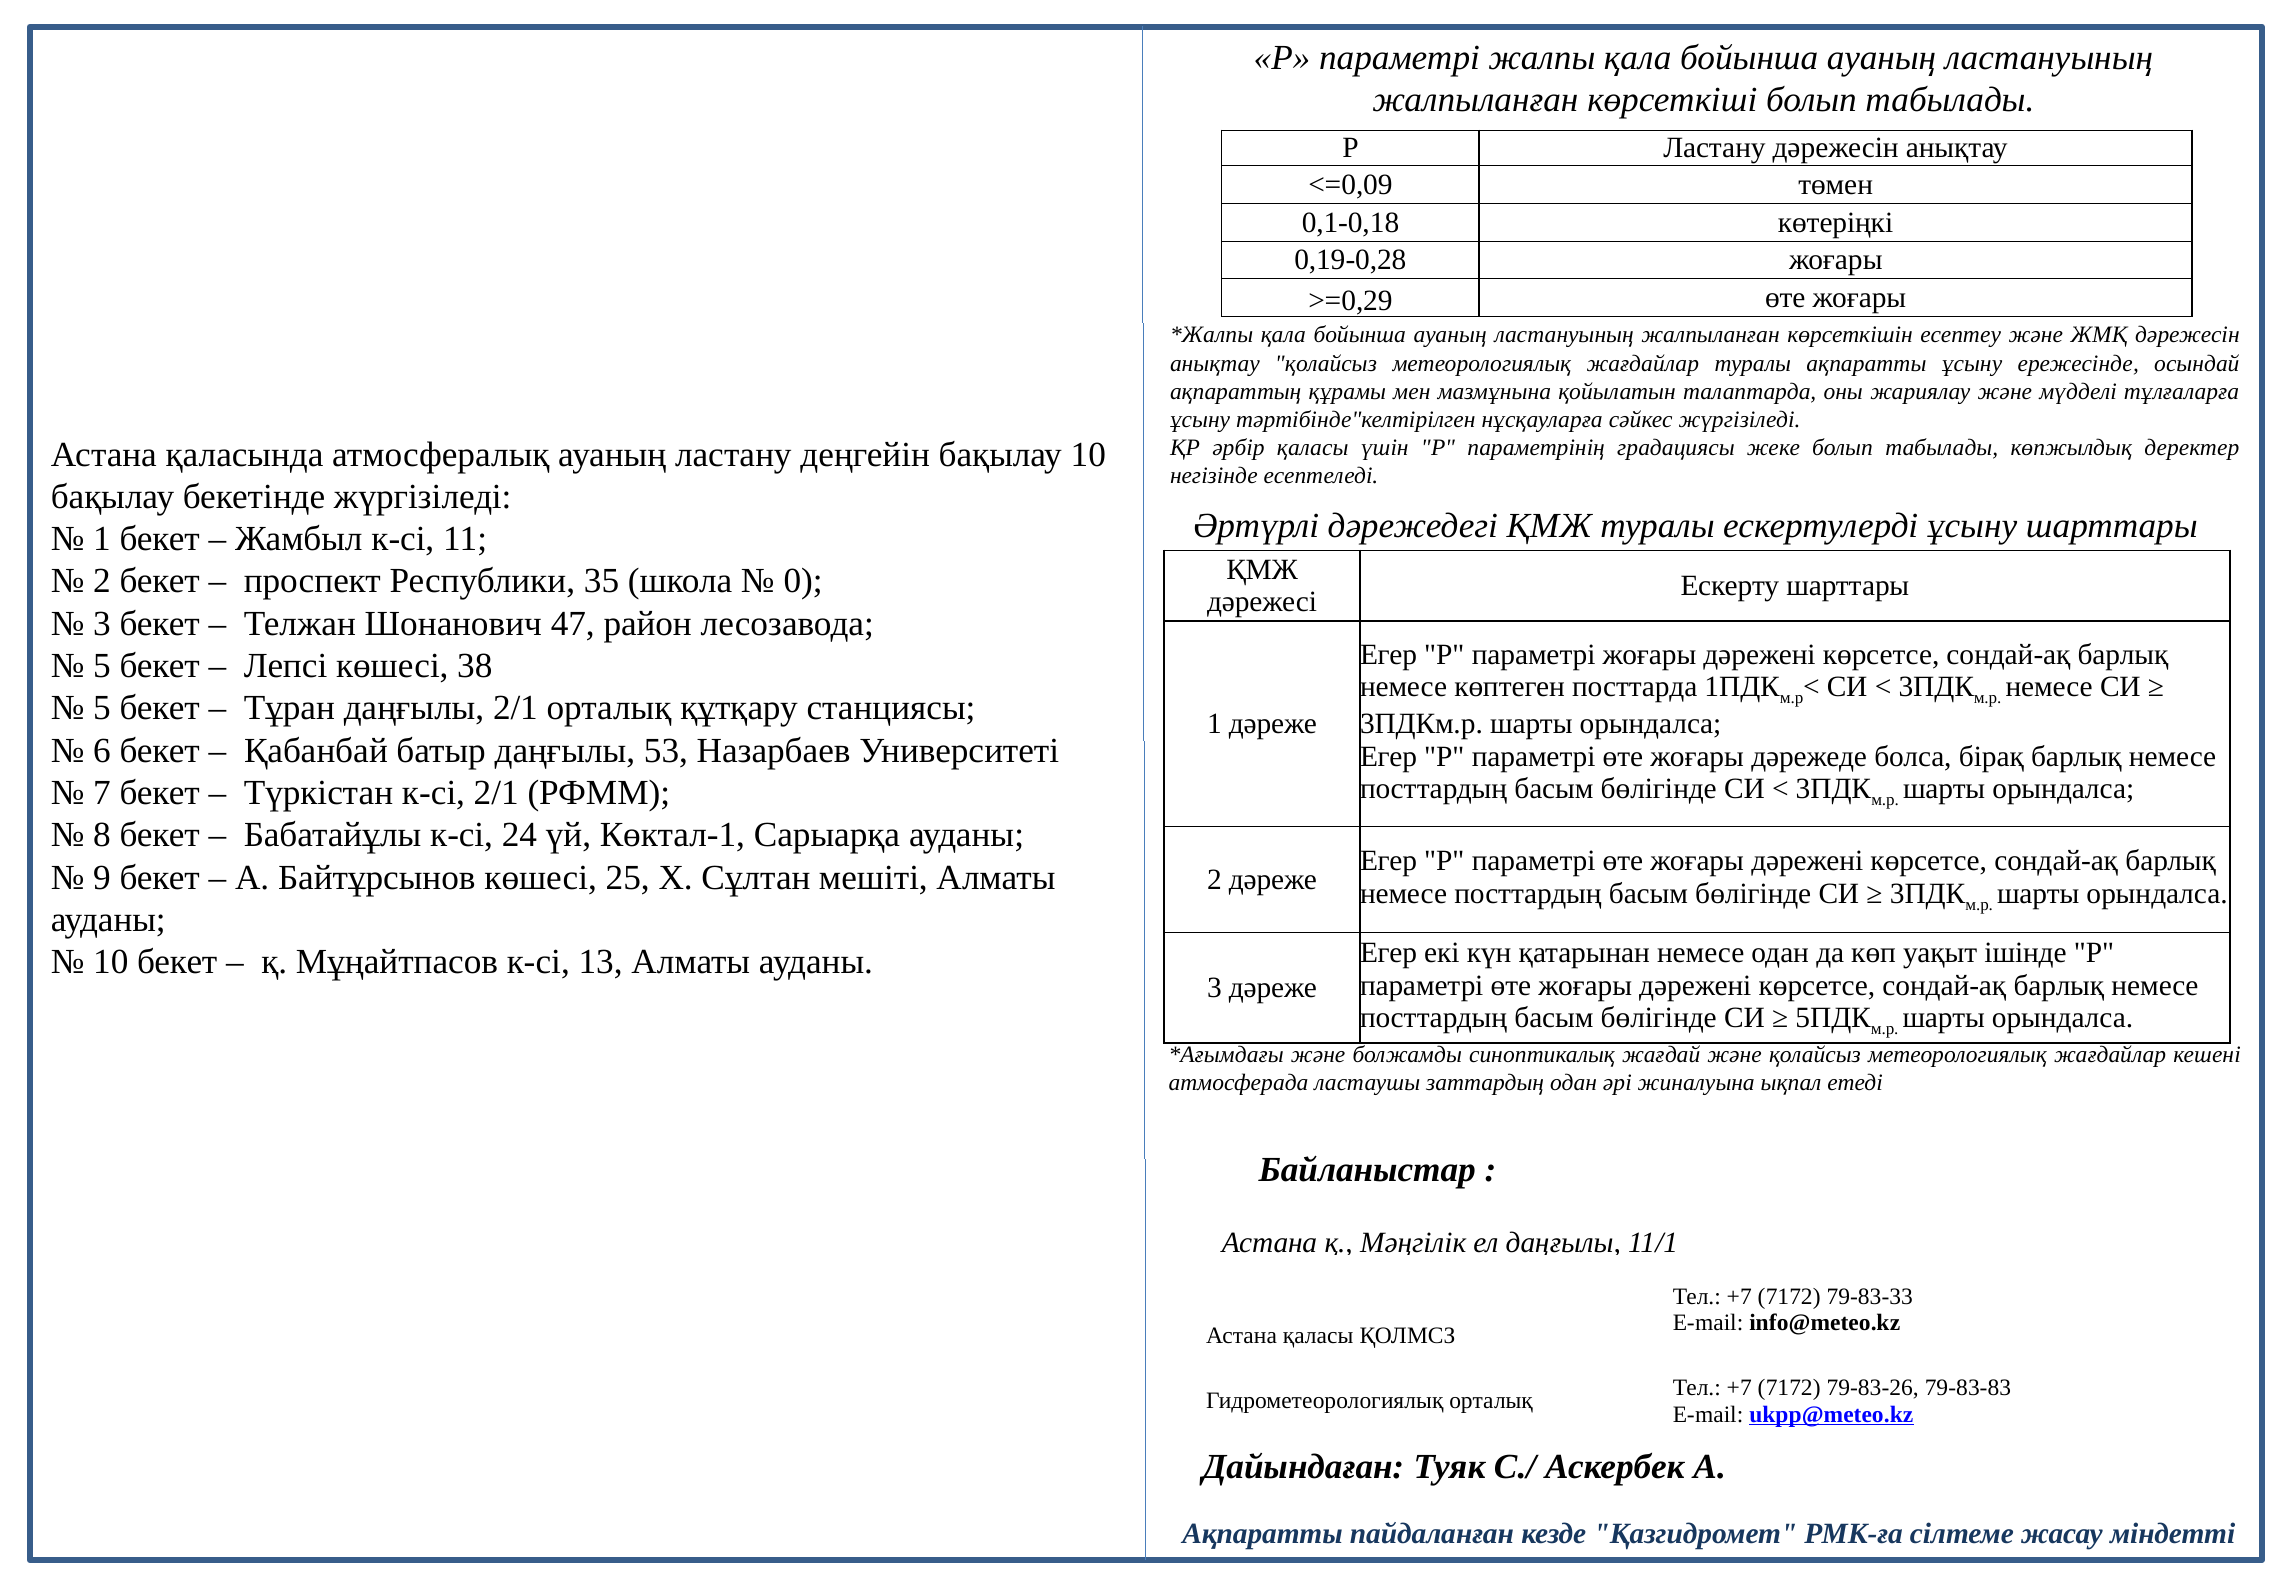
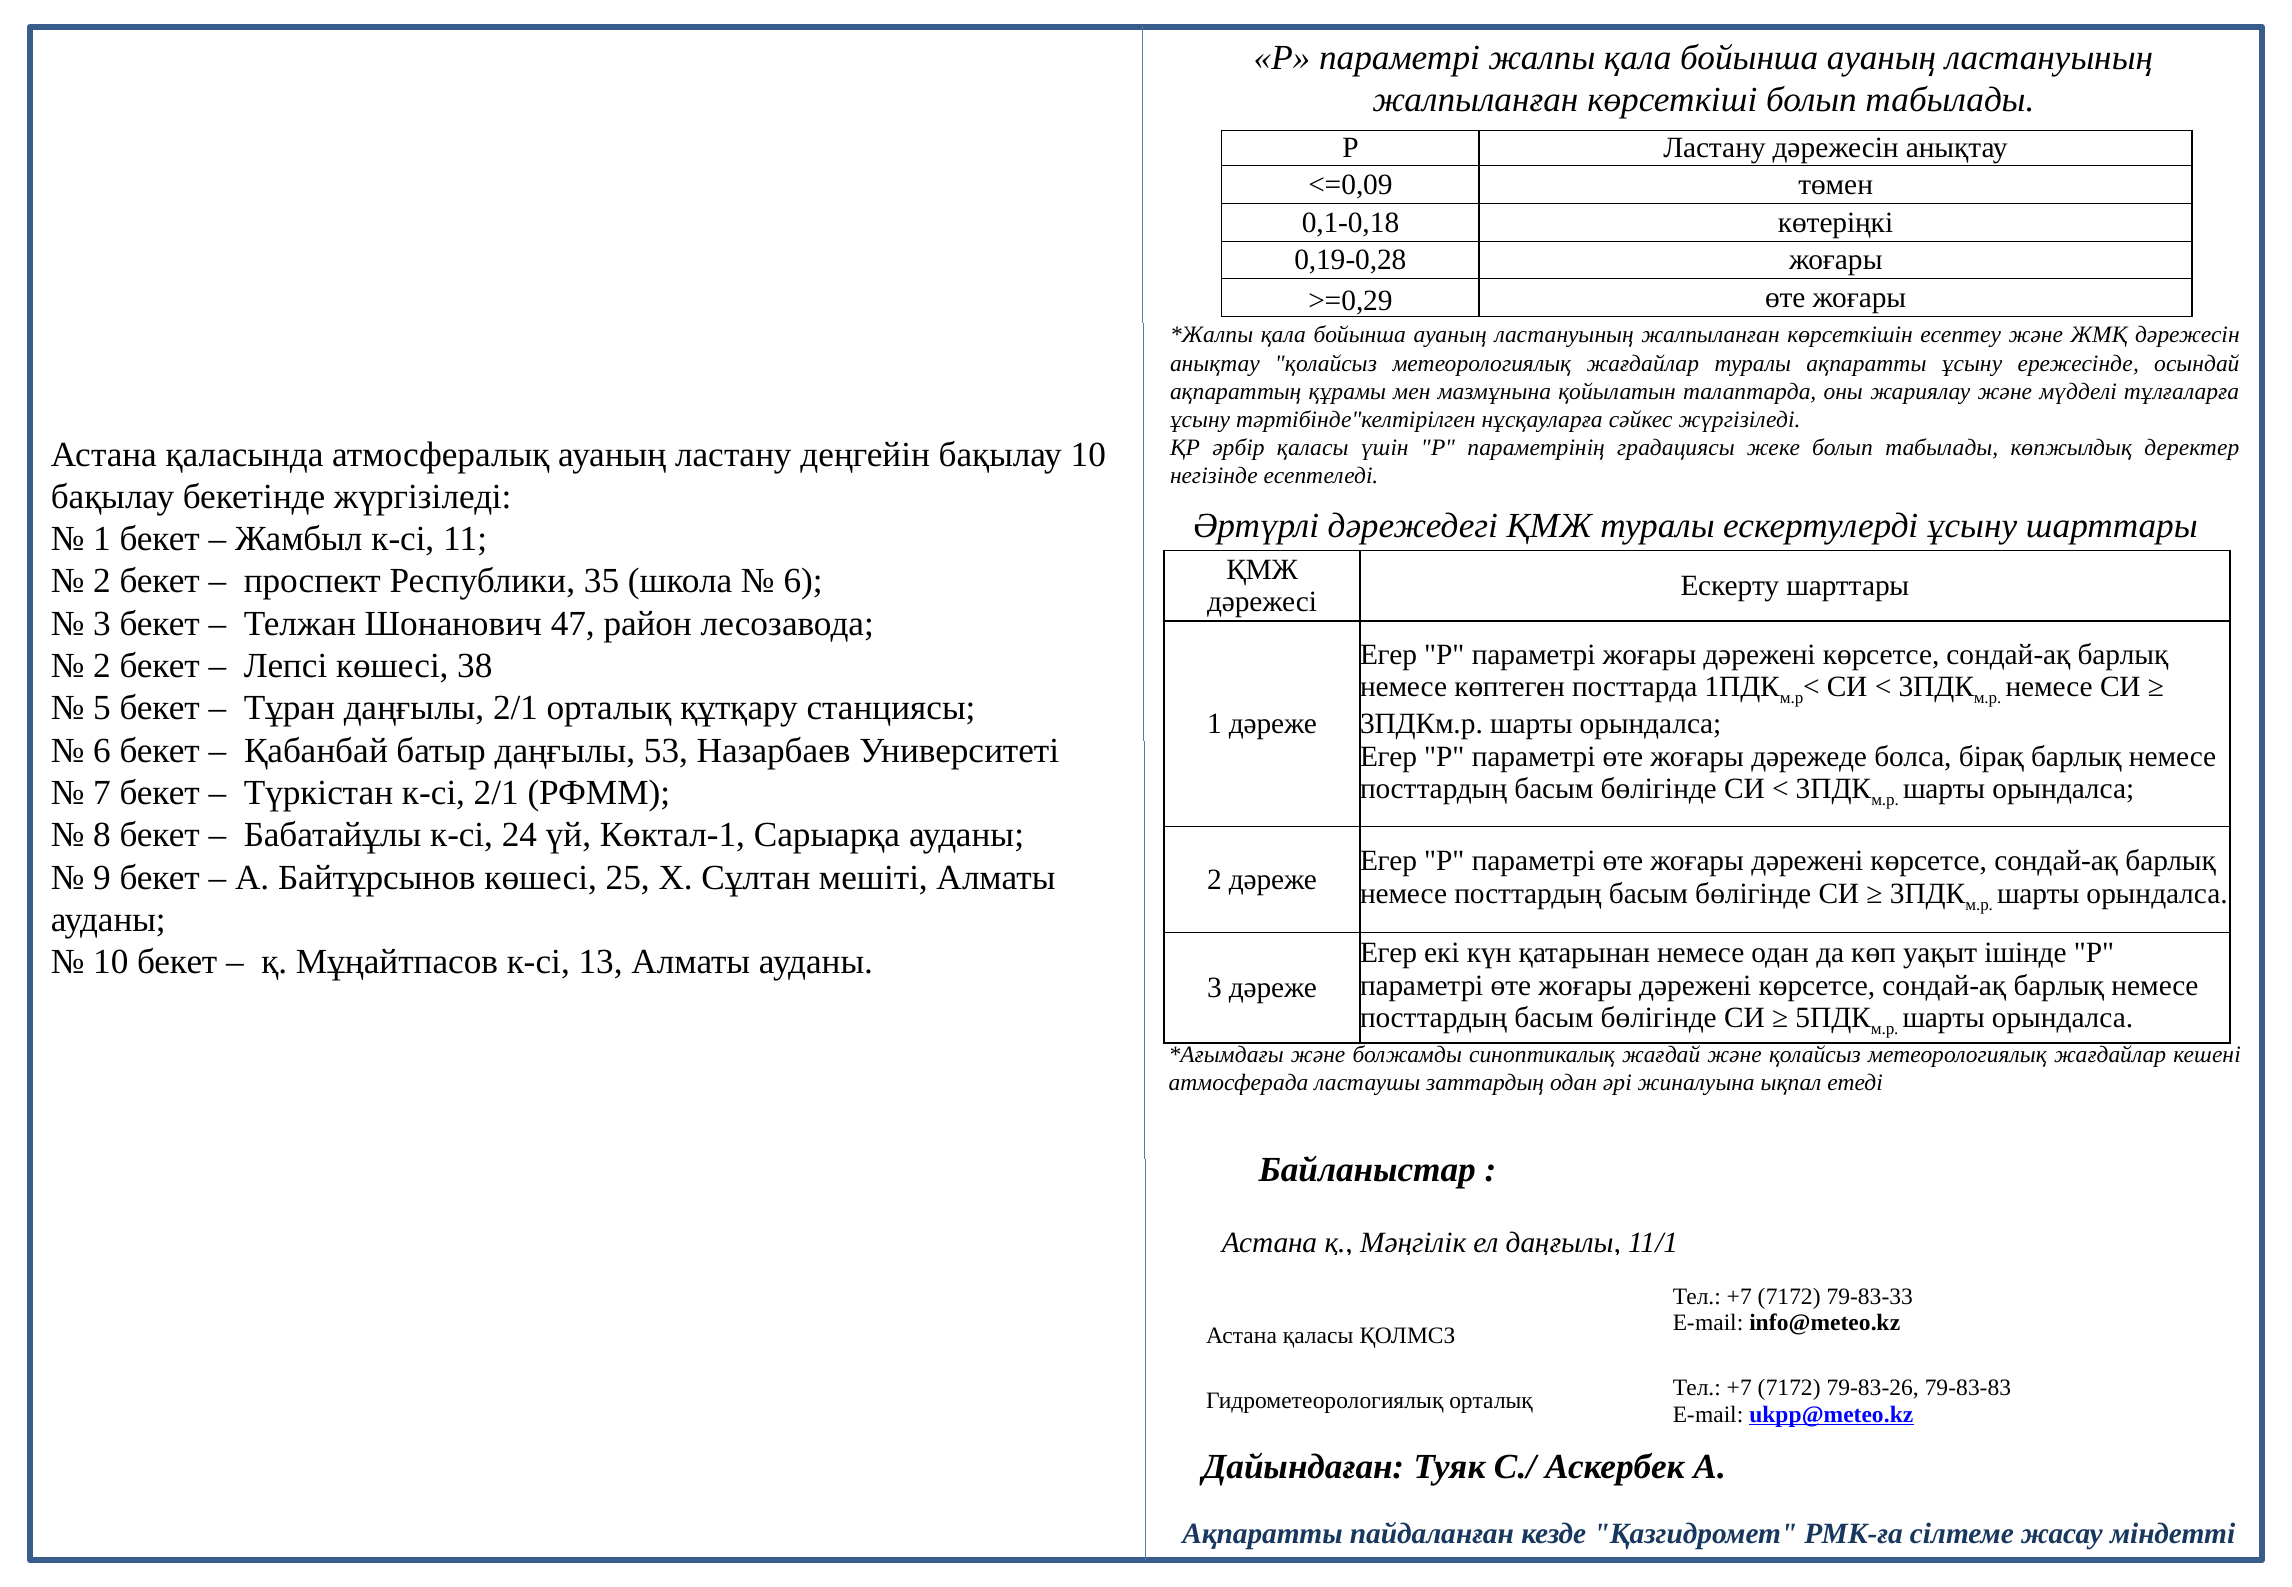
0 at (803, 581): 0 -> 6
5 at (102, 666): 5 -> 2
